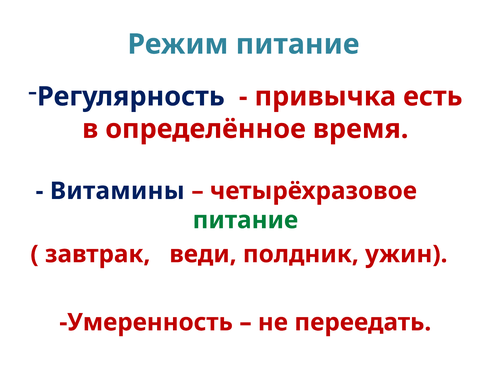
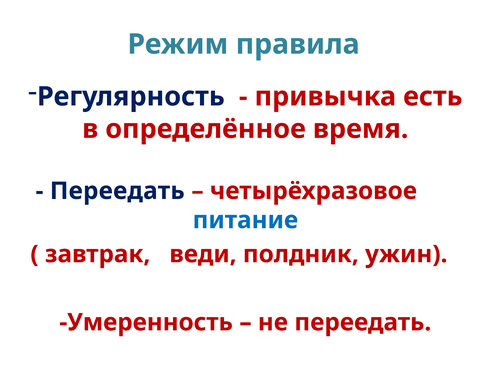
Режим питание: питание -> правила
Витамины at (117, 191): Витамины -> Переедать
питание at (245, 220) colour: green -> blue
